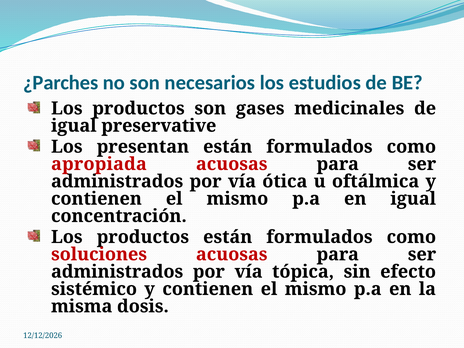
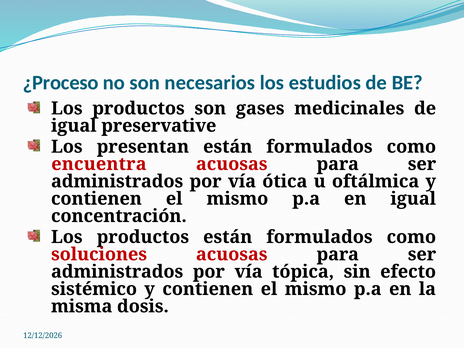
¿Parches: ¿Parches -> ¿Proceso
apropiada: apropiada -> encuentra
